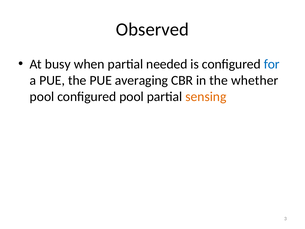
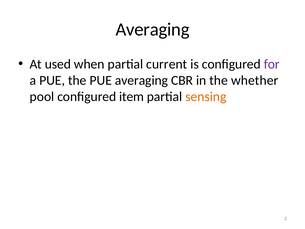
Observed at (152, 30): Observed -> Averaging
busy: busy -> used
needed: needed -> current
for colour: blue -> purple
configured pool: pool -> item
